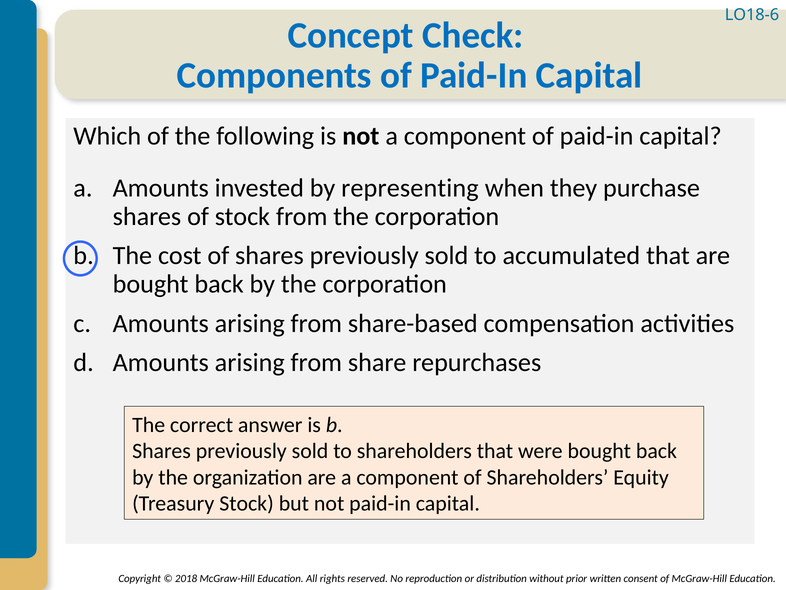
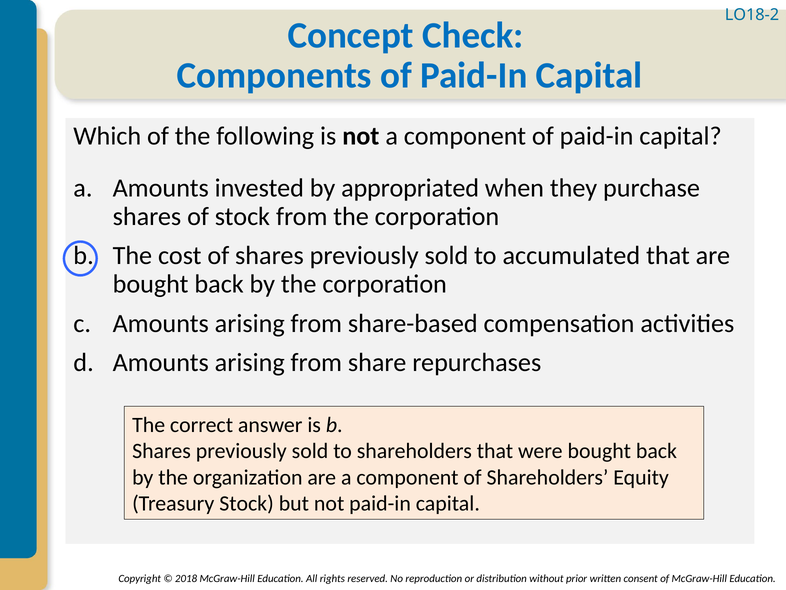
LO18-6: LO18-6 -> LO18-2
representing: representing -> appropriated
